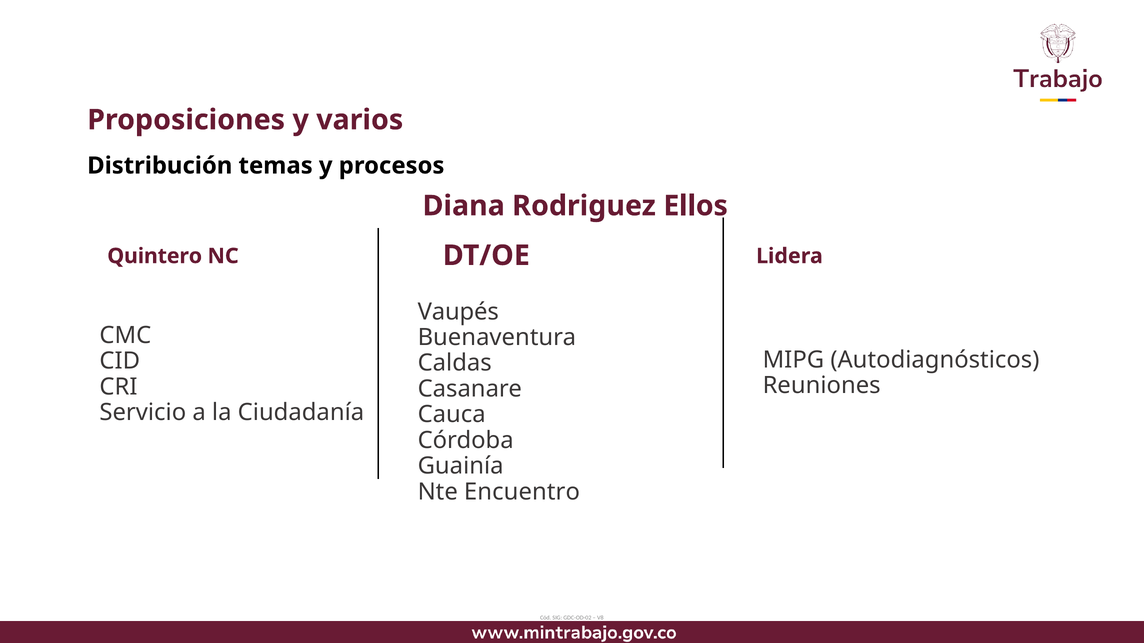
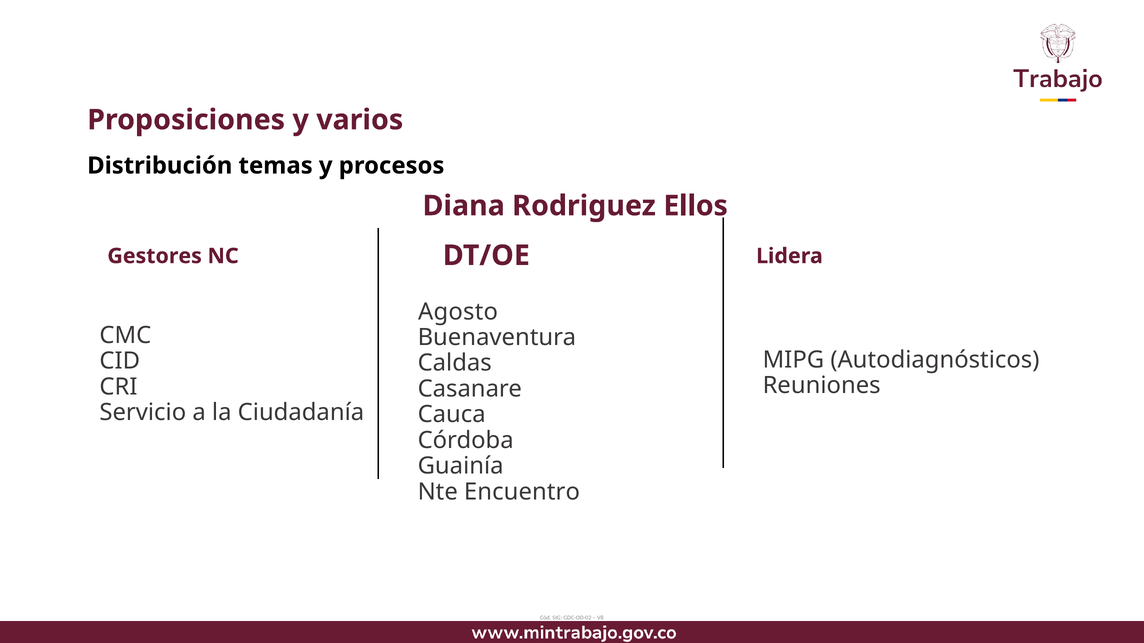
Quintero: Quintero -> Gestores
Vaupés: Vaupés -> Agosto
